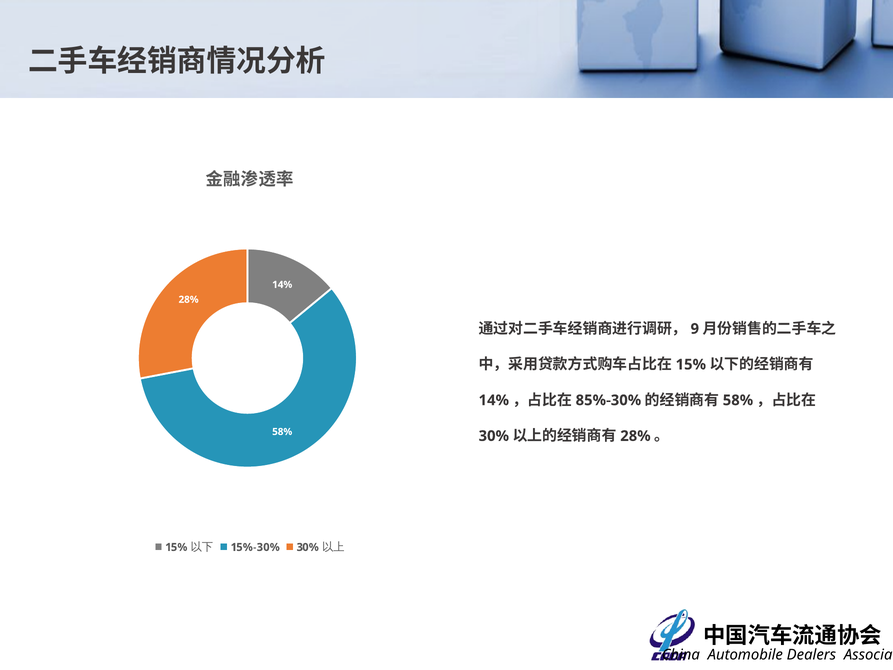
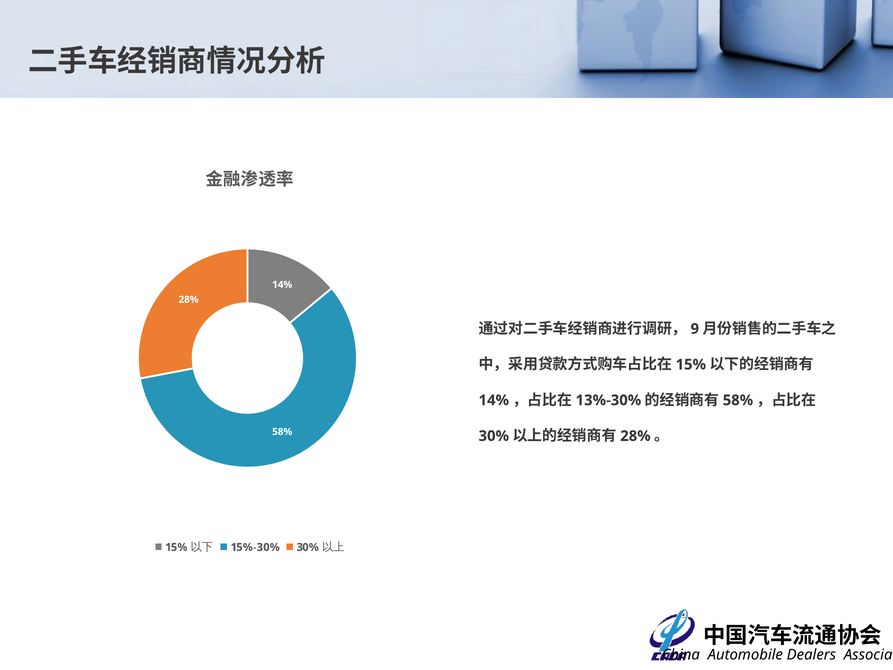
85%-30%: 85%-30% -> 13%-30%
